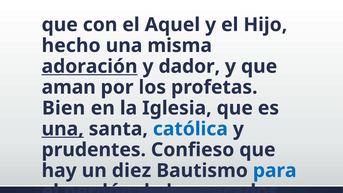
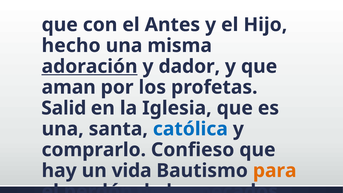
Aquel: Aquel -> Antes
Bien: Bien -> Salid
una at (63, 129) underline: present -> none
prudentes: prudentes -> comprarlo
diez: diez -> vida
para colour: blue -> orange
